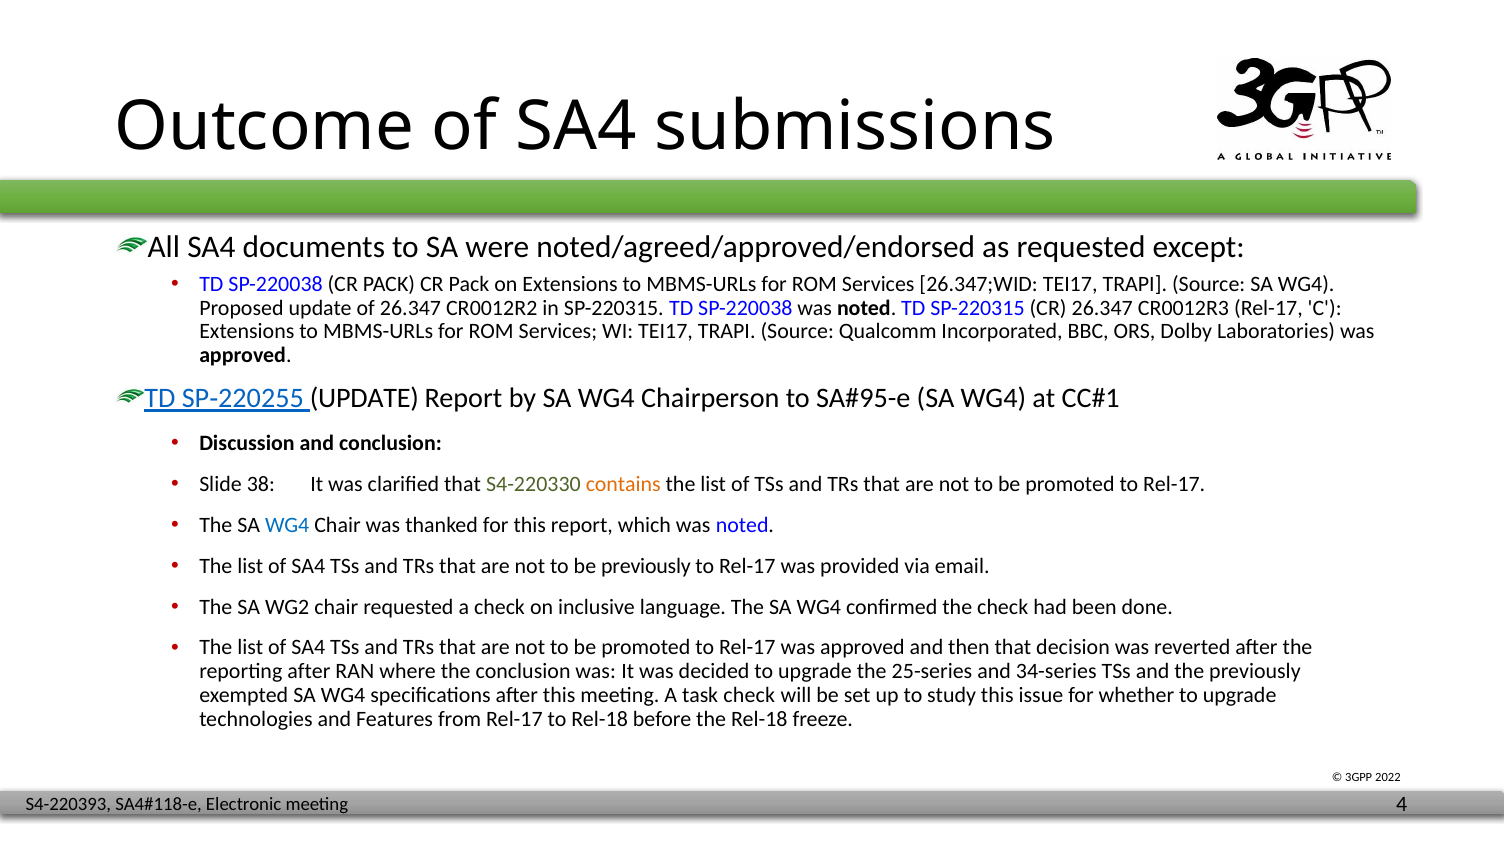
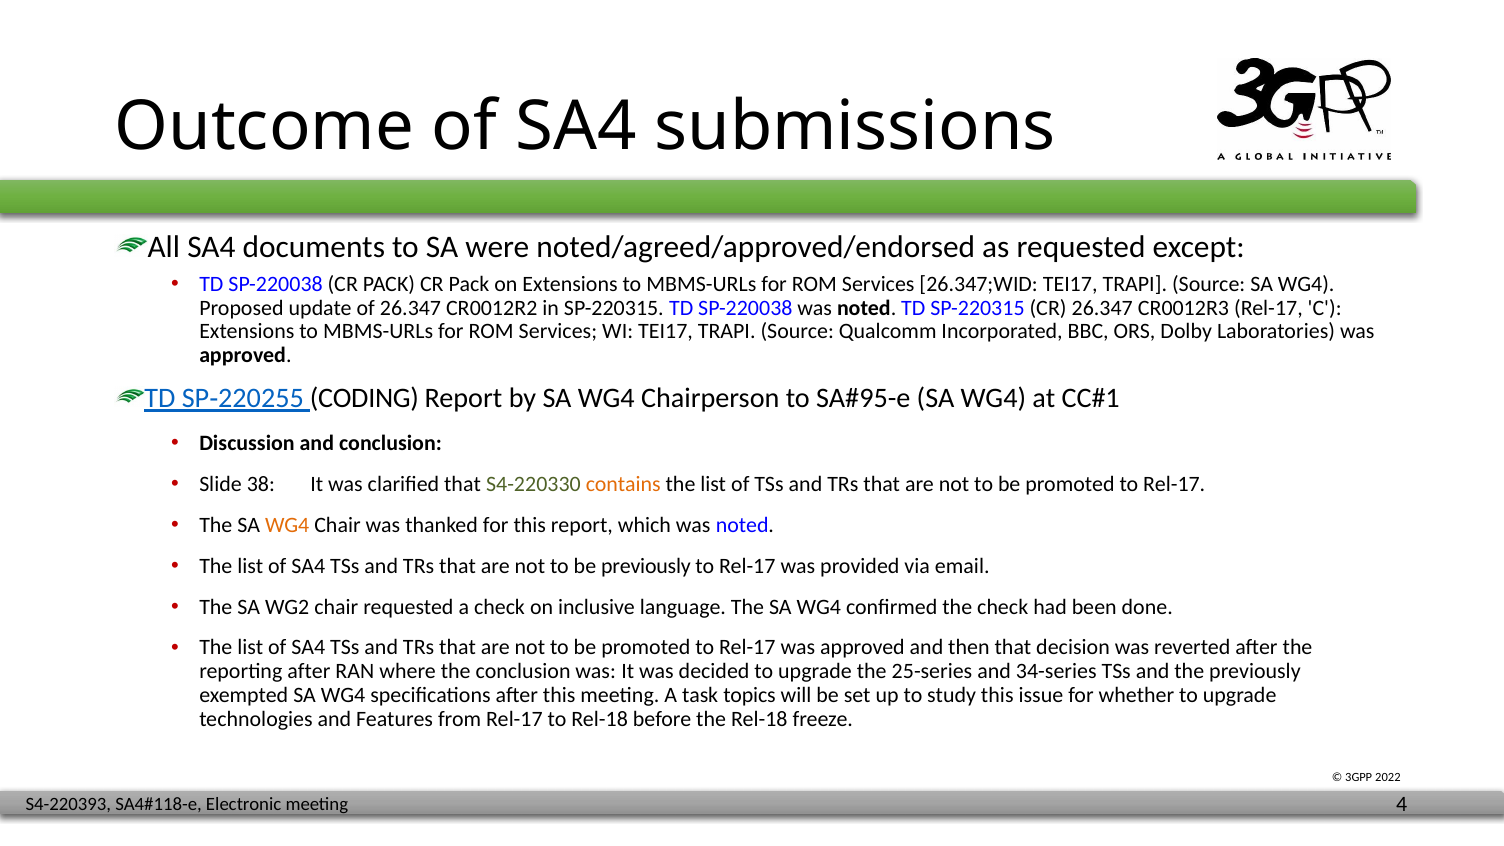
UPDATE at (364, 399): UPDATE -> CODING
WG4 at (287, 525) colour: blue -> orange
task check: check -> topics
